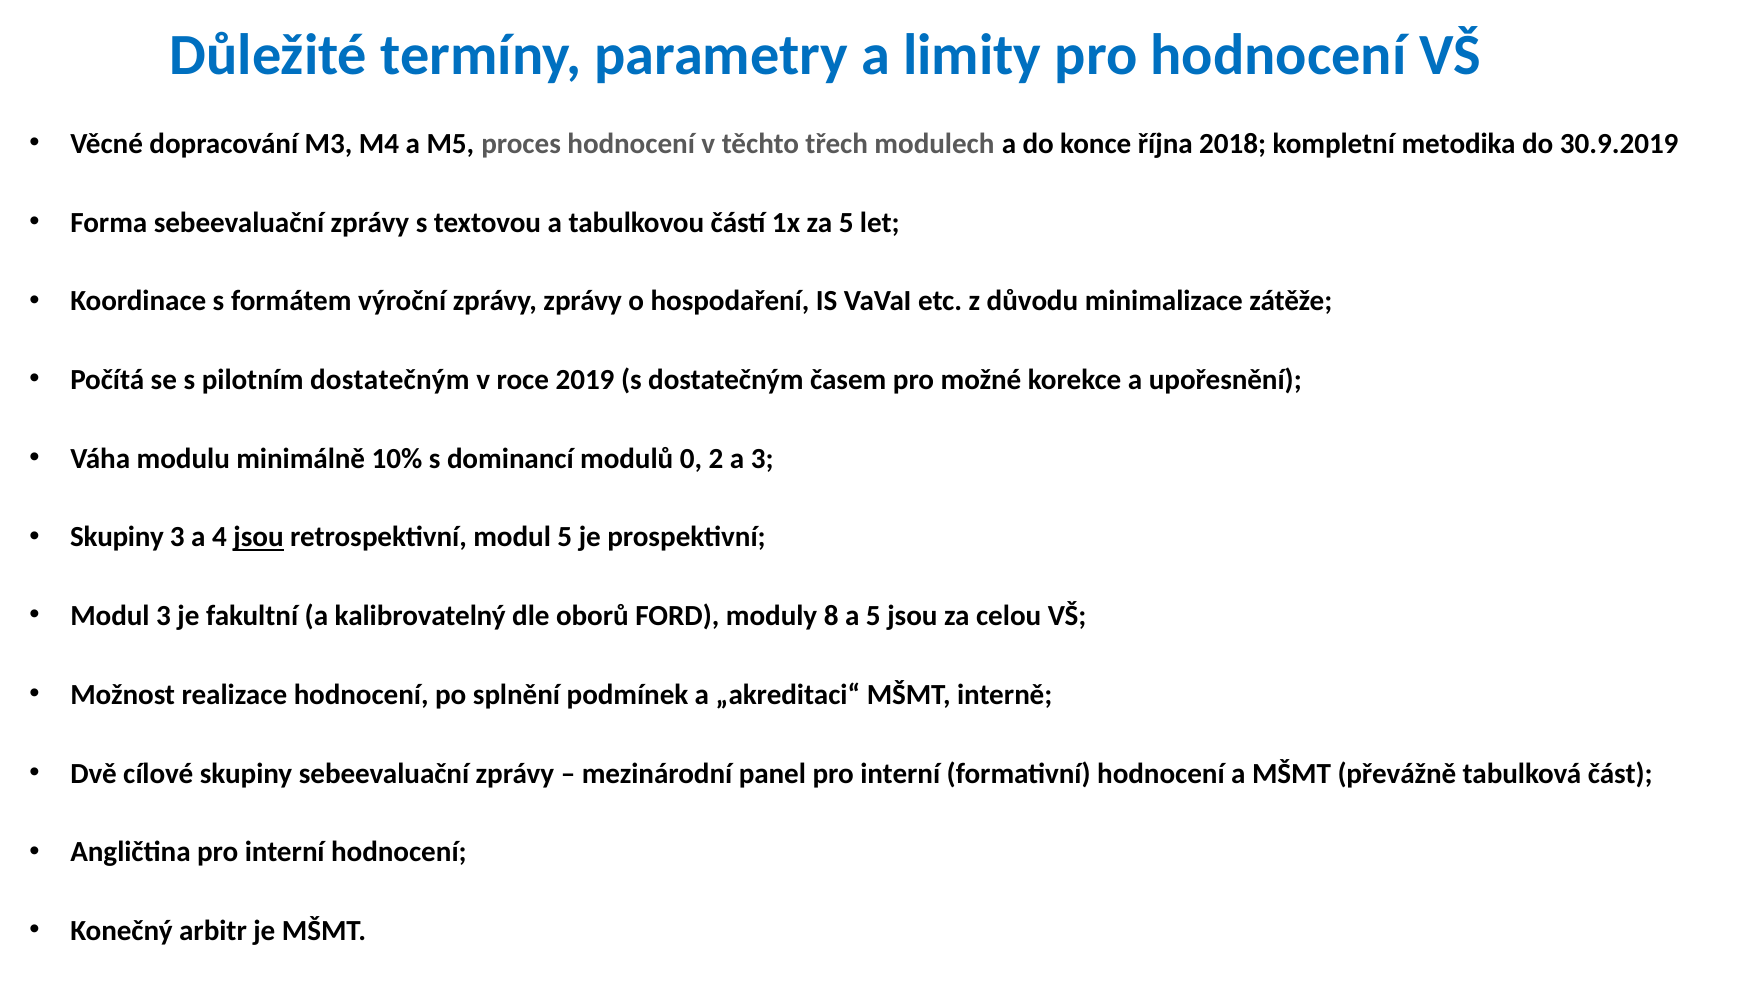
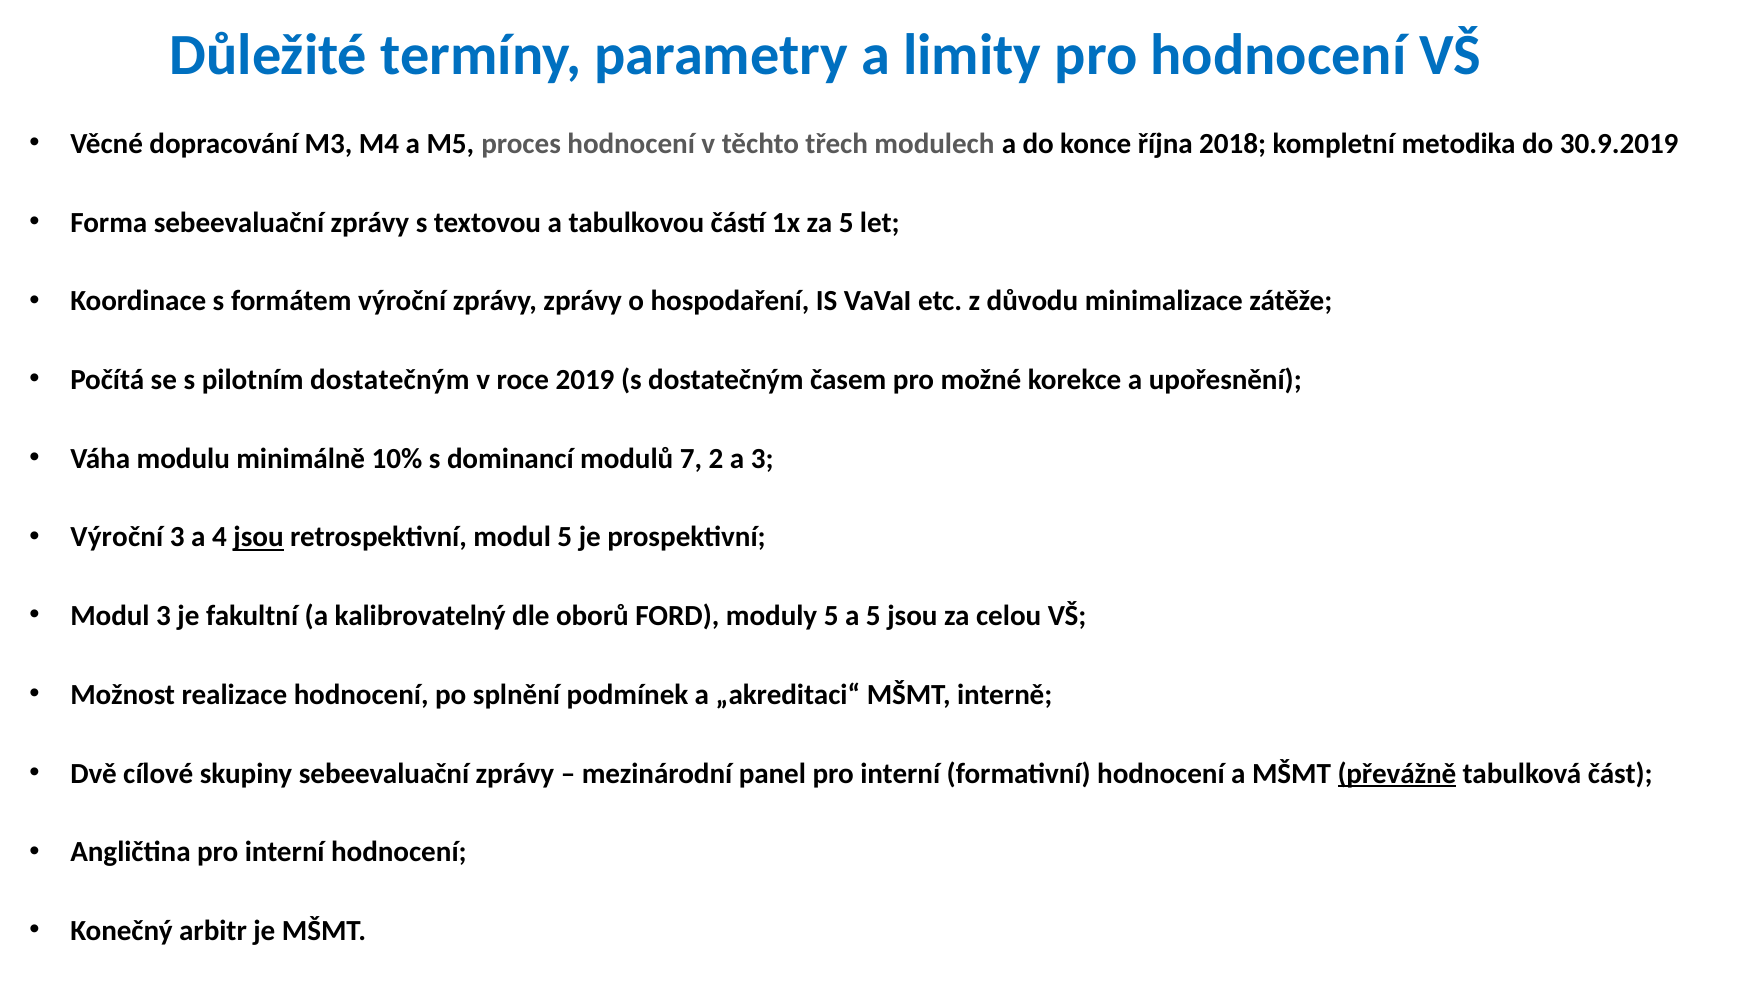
0: 0 -> 7
Skupiny at (117, 538): Skupiny -> Výroční
moduly 8: 8 -> 5
převážně underline: none -> present
